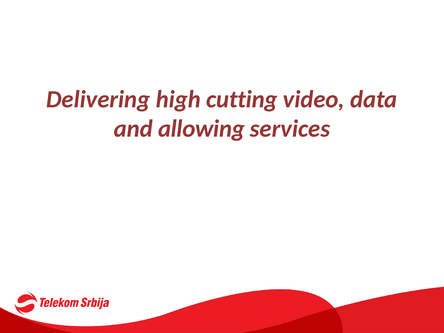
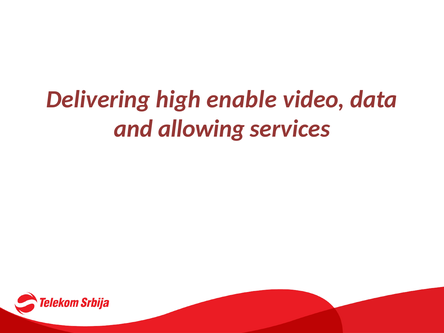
cutting: cutting -> enable
